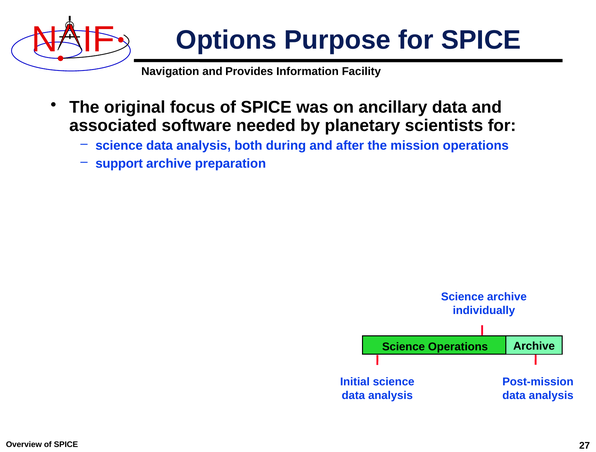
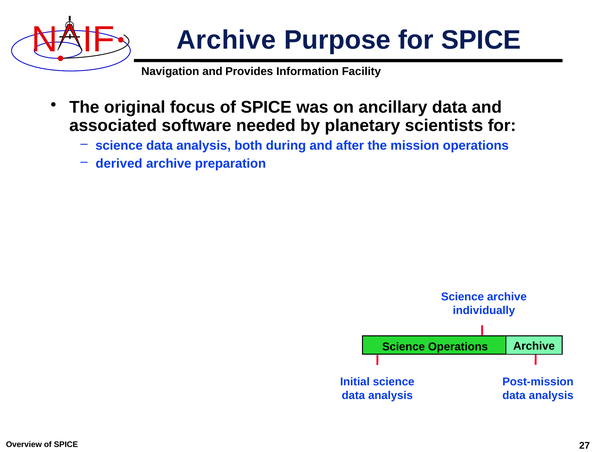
Options at (226, 40): Options -> Archive
support: support -> derived
